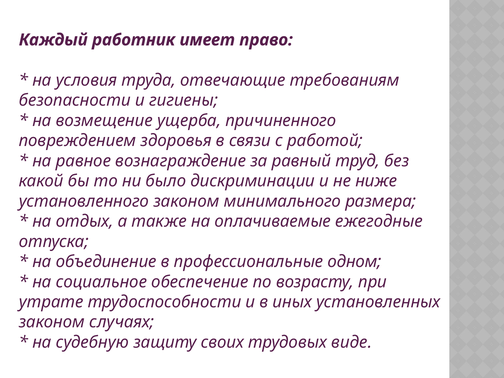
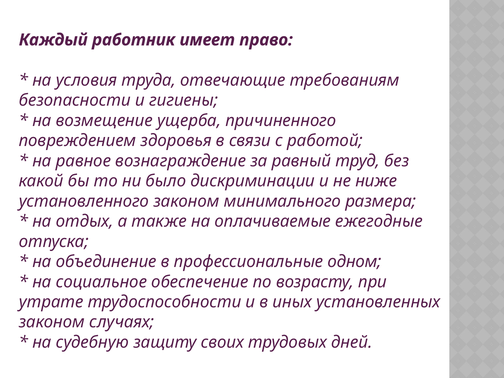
виде: виде -> дней
